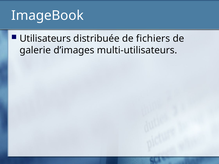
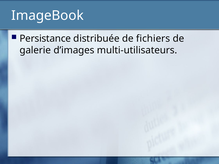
Utilisateurs: Utilisateurs -> Persistance
